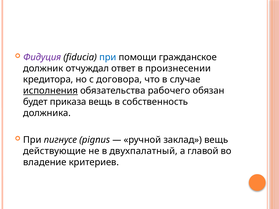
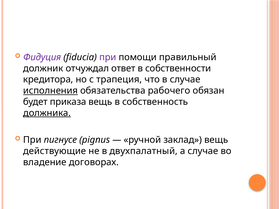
при at (108, 57) colour: blue -> purple
гражданское: гражданское -> правильный
произнесении: произнесении -> собственности
договора: договора -> трапеция
должника underline: none -> present
а главой: главой -> случае
критериев: критериев -> договорах
